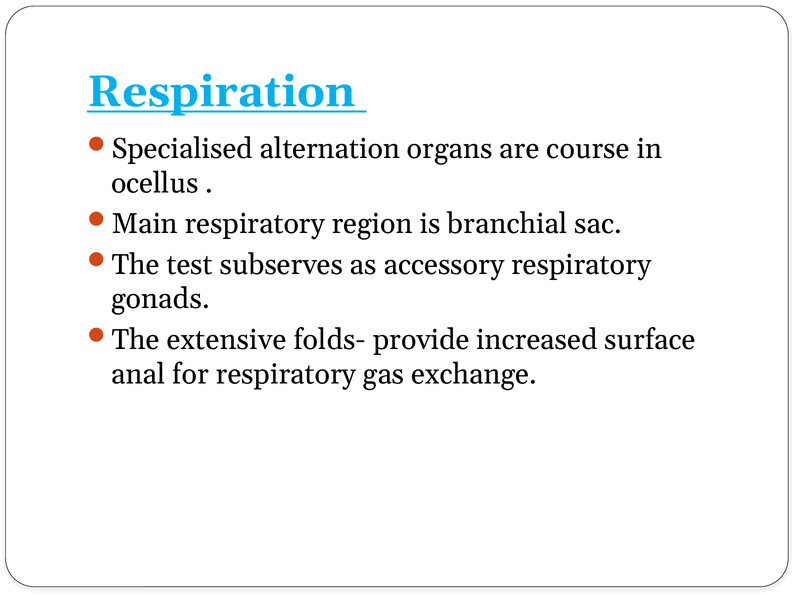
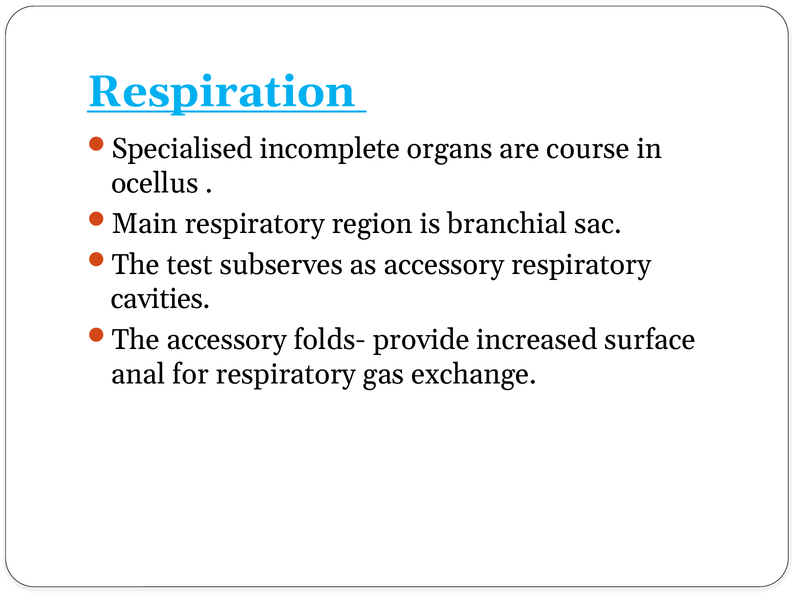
alternation: alternation -> incomplete
gonads: gonads -> cavities
The extensive: extensive -> accessory
